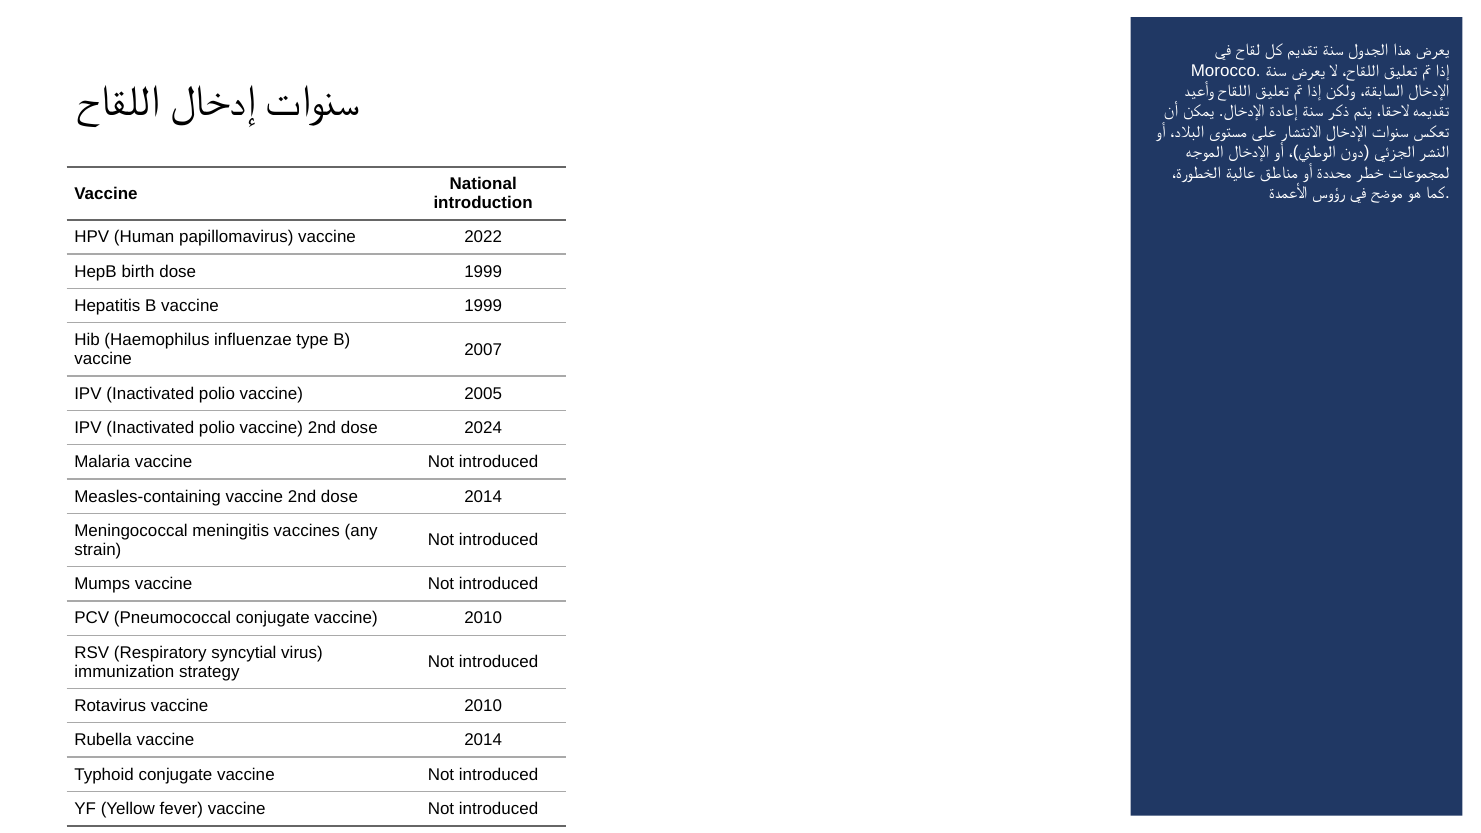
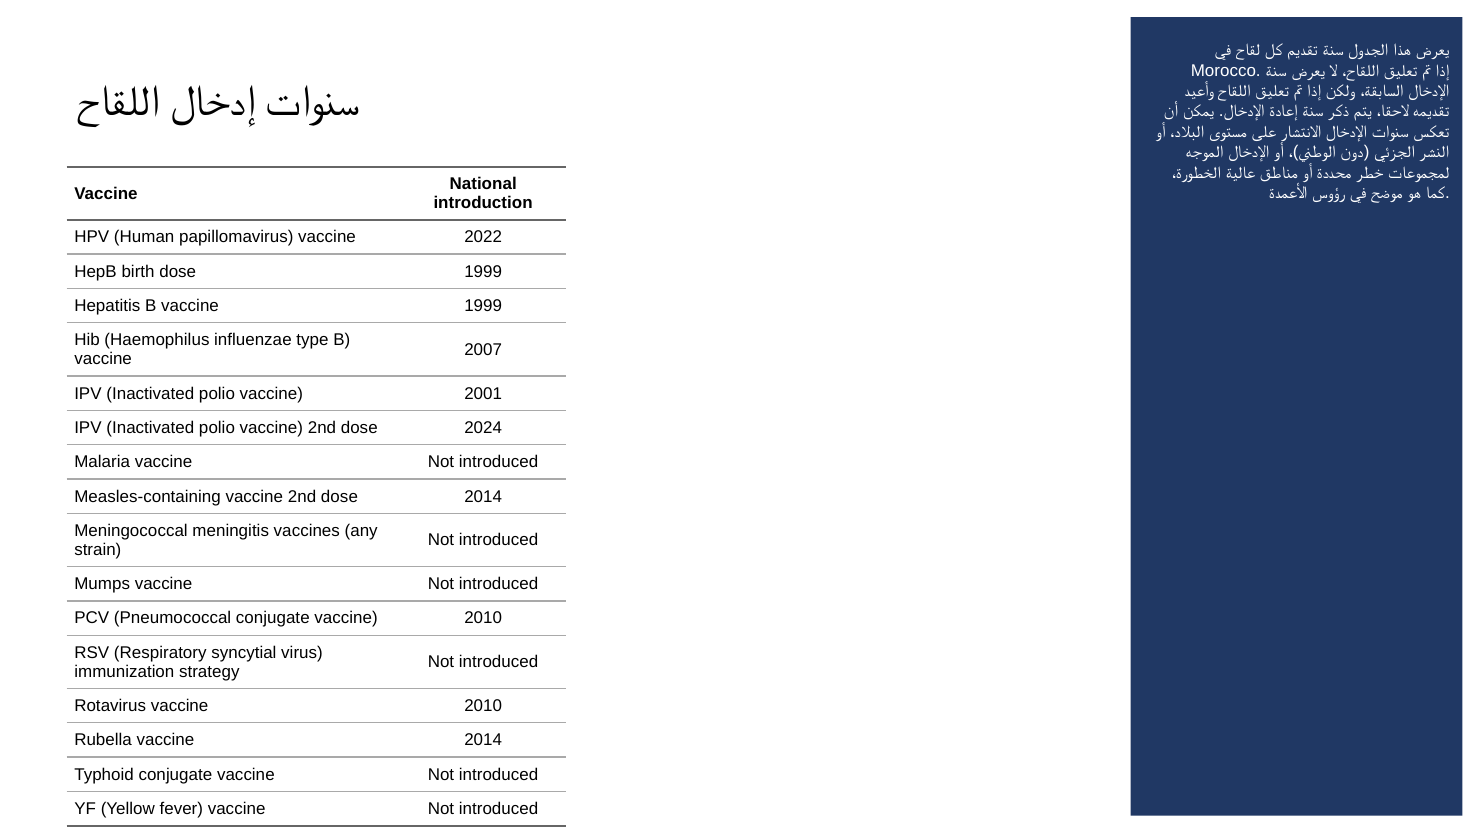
2005: 2005 -> 2001
